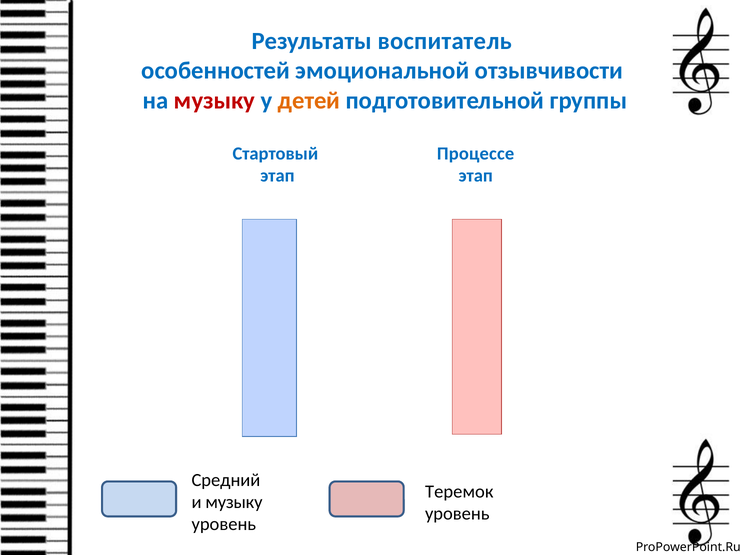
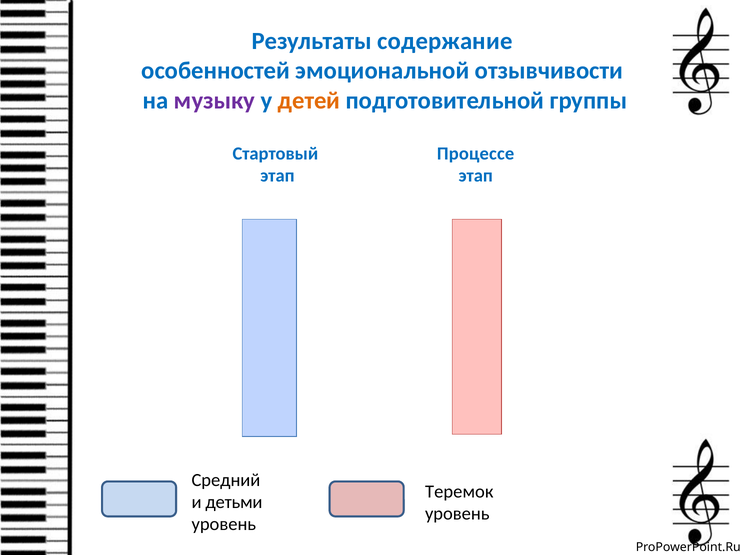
воспитатель: воспитатель -> содержание
музыку at (215, 101) colour: red -> purple
и музыку: музыку -> детьми
